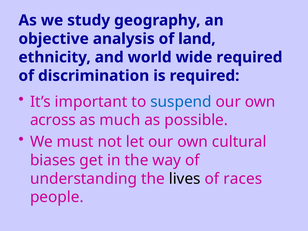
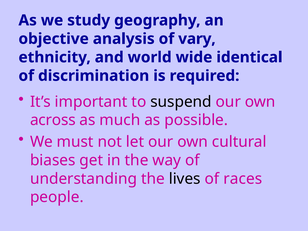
land: land -> vary
wide required: required -> identical
suspend colour: blue -> black
